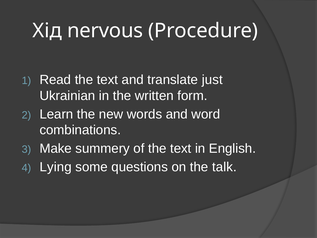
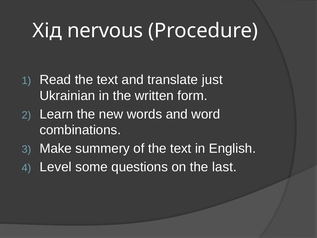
Lying: Lying -> Level
talk: talk -> last
